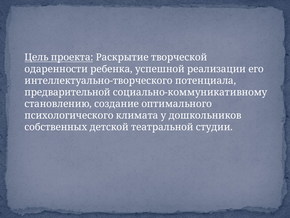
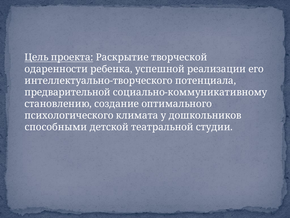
собственных: собственных -> способными
